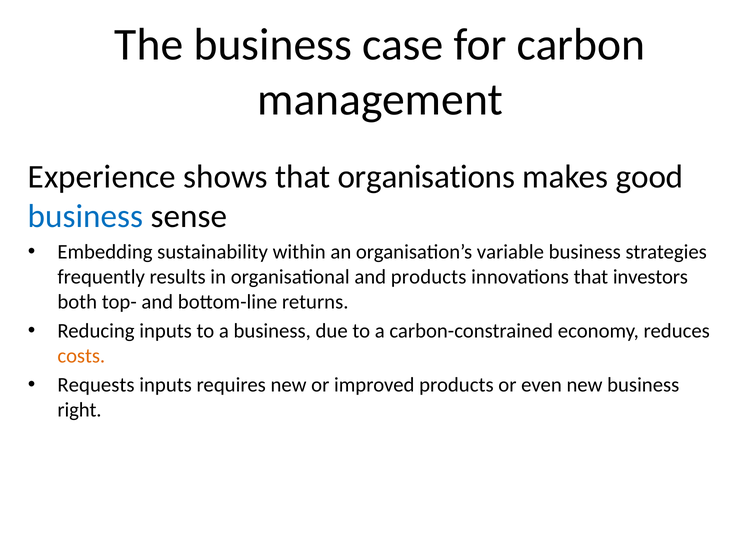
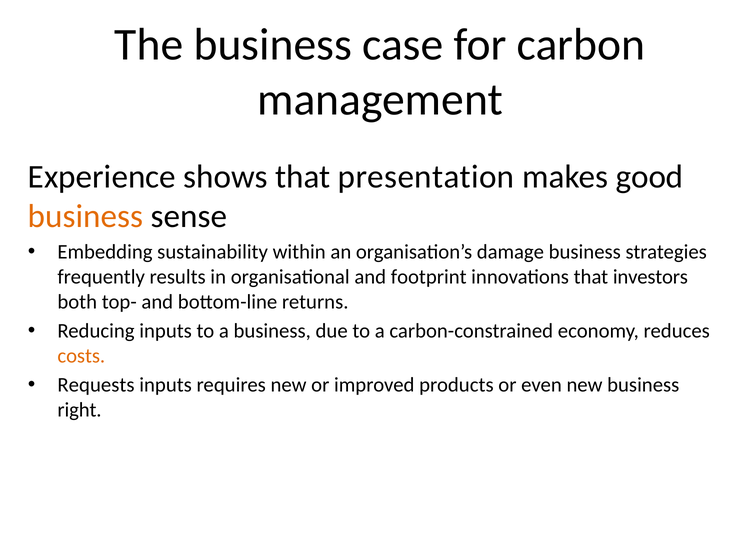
organisations: organisations -> presentation
business at (86, 216) colour: blue -> orange
variable: variable -> damage
and products: products -> footprint
